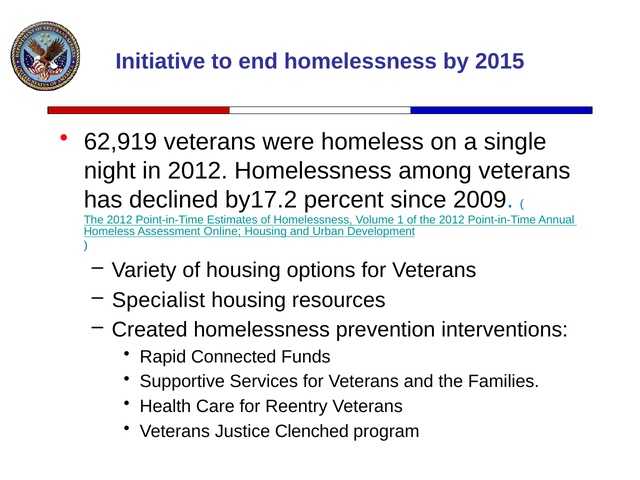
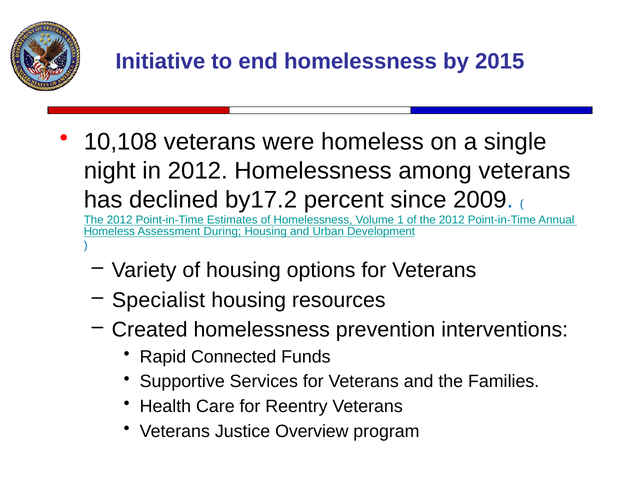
62,919: 62,919 -> 10,108
Online: Online -> During
Clenched: Clenched -> Overview
